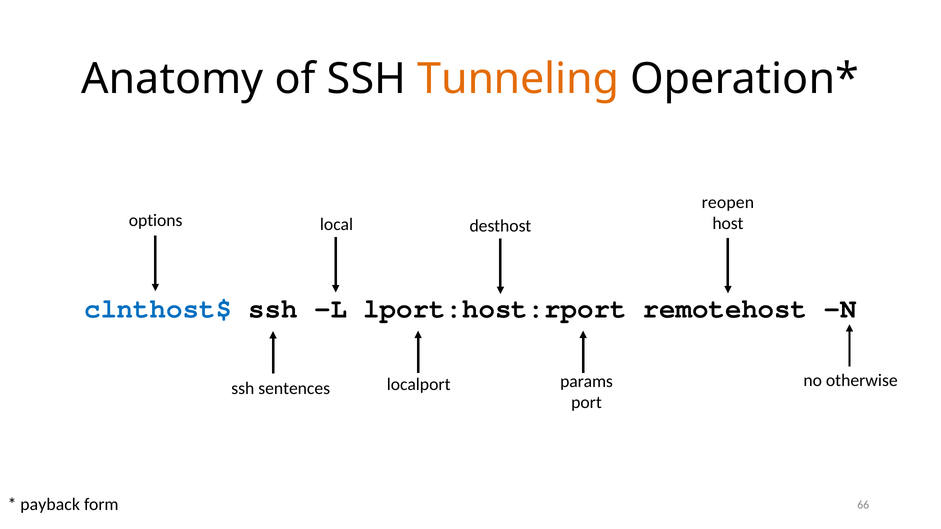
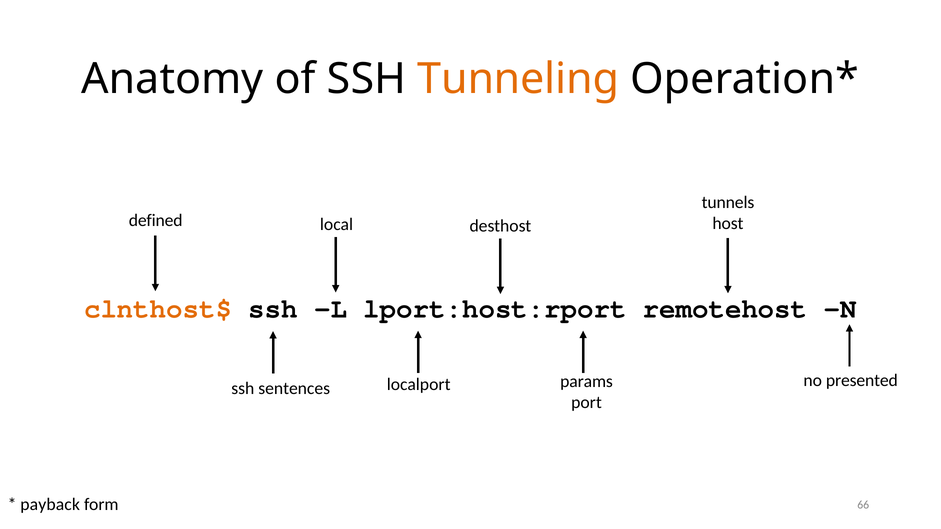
reopen: reopen -> tunnels
options: options -> defined
clnthost$ colour: blue -> orange
otherwise: otherwise -> presented
